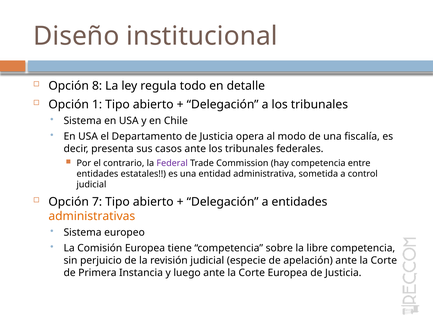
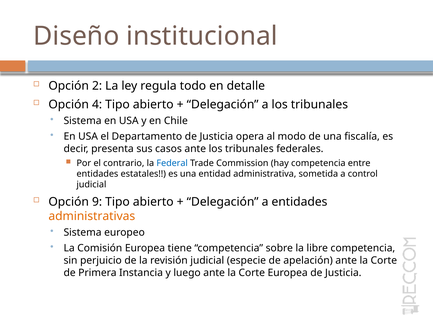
8: 8 -> 2
1: 1 -> 4
Federal colour: purple -> blue
7: 7 -> 9
